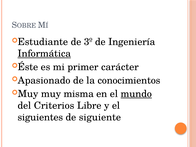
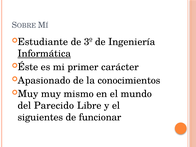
misma: misma -> mismo
mundo underline: present -> none
Criterios: Criterios -> Parecido
siguiente: siguiente -> funcionar
